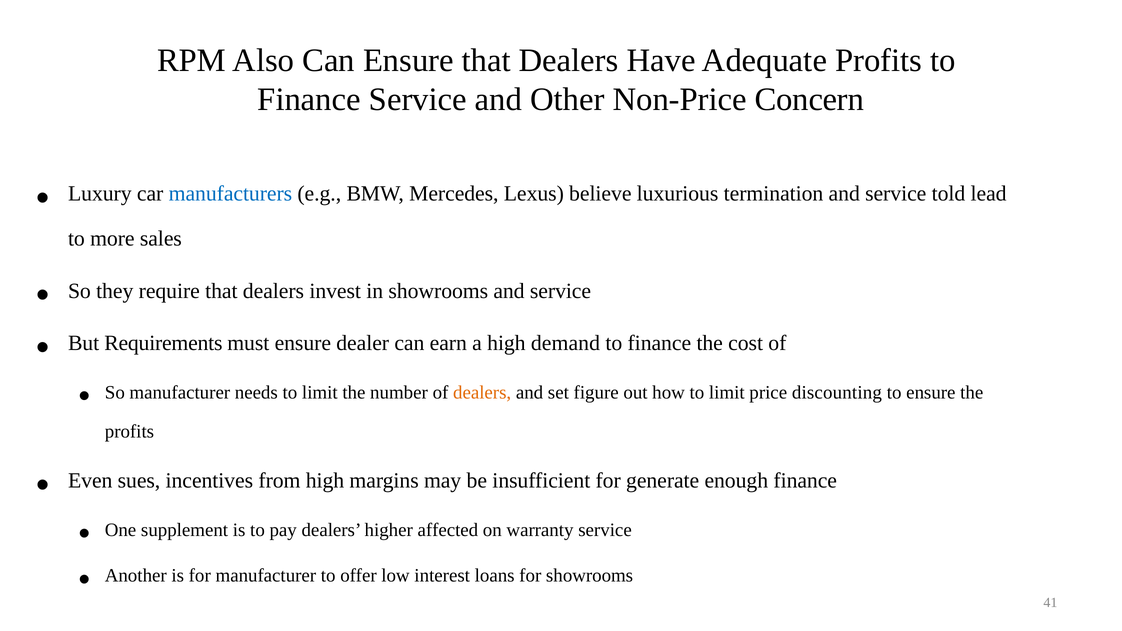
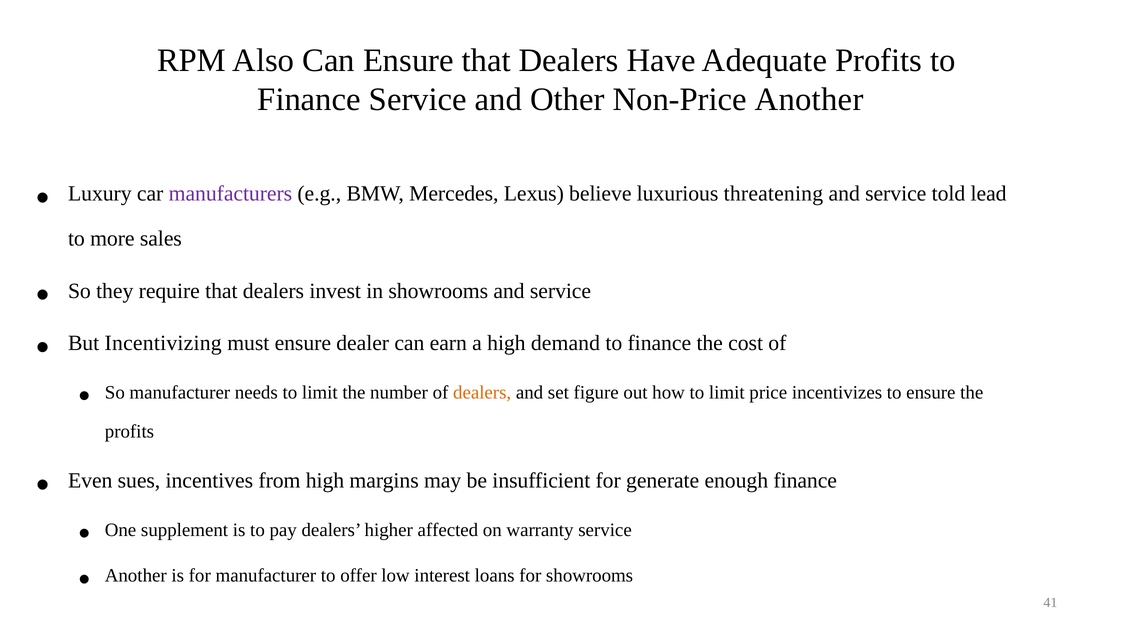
Non-Price Concern: Concern -> Another
manufacturers colour: blue -> purple
termination: termination -> threatening
Requirements: Requirements -> Incentivizing
discounting: discounting -> incentivizes
